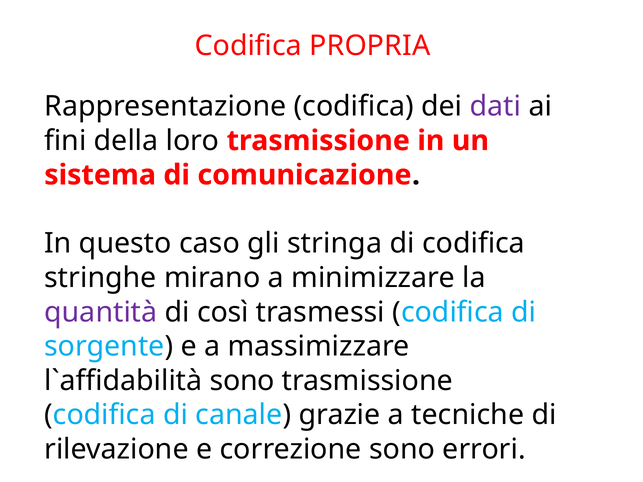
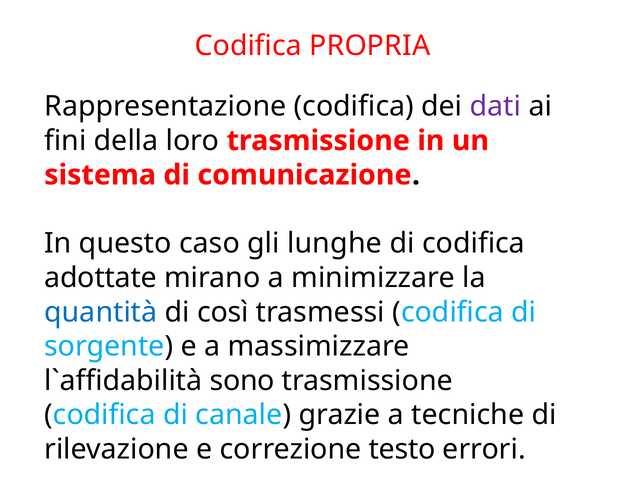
stringa: stringa -> lunghe
stringhe: stringhe -> adottate
quantità colour: purple -> blue
correzione sono: sono -> testo
